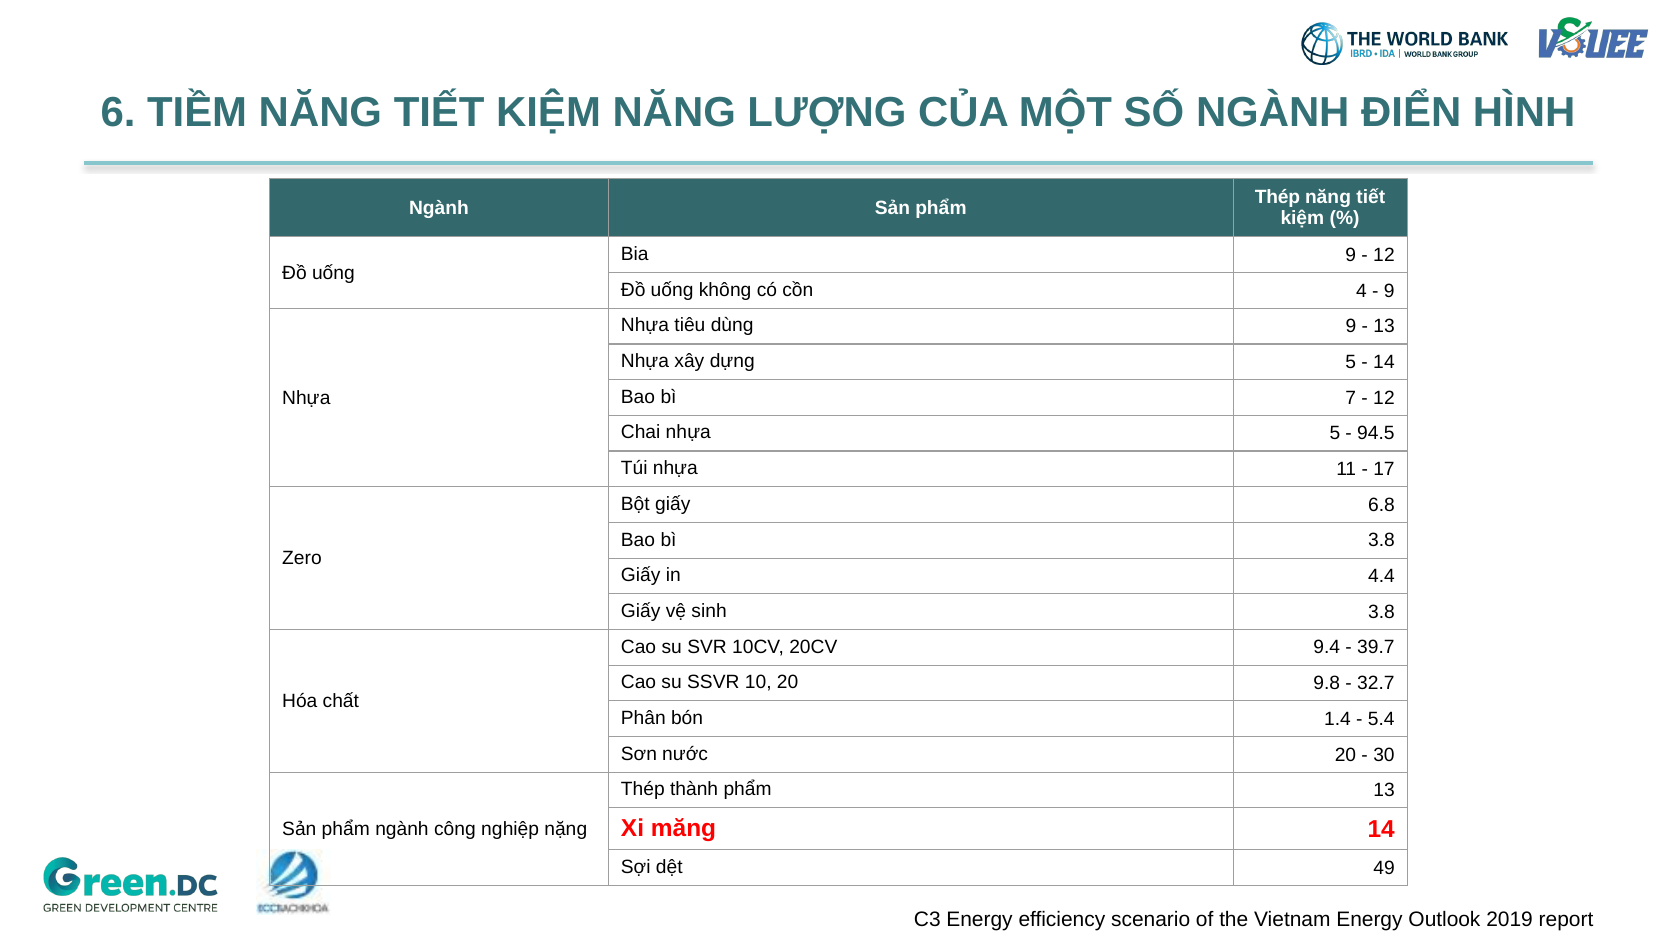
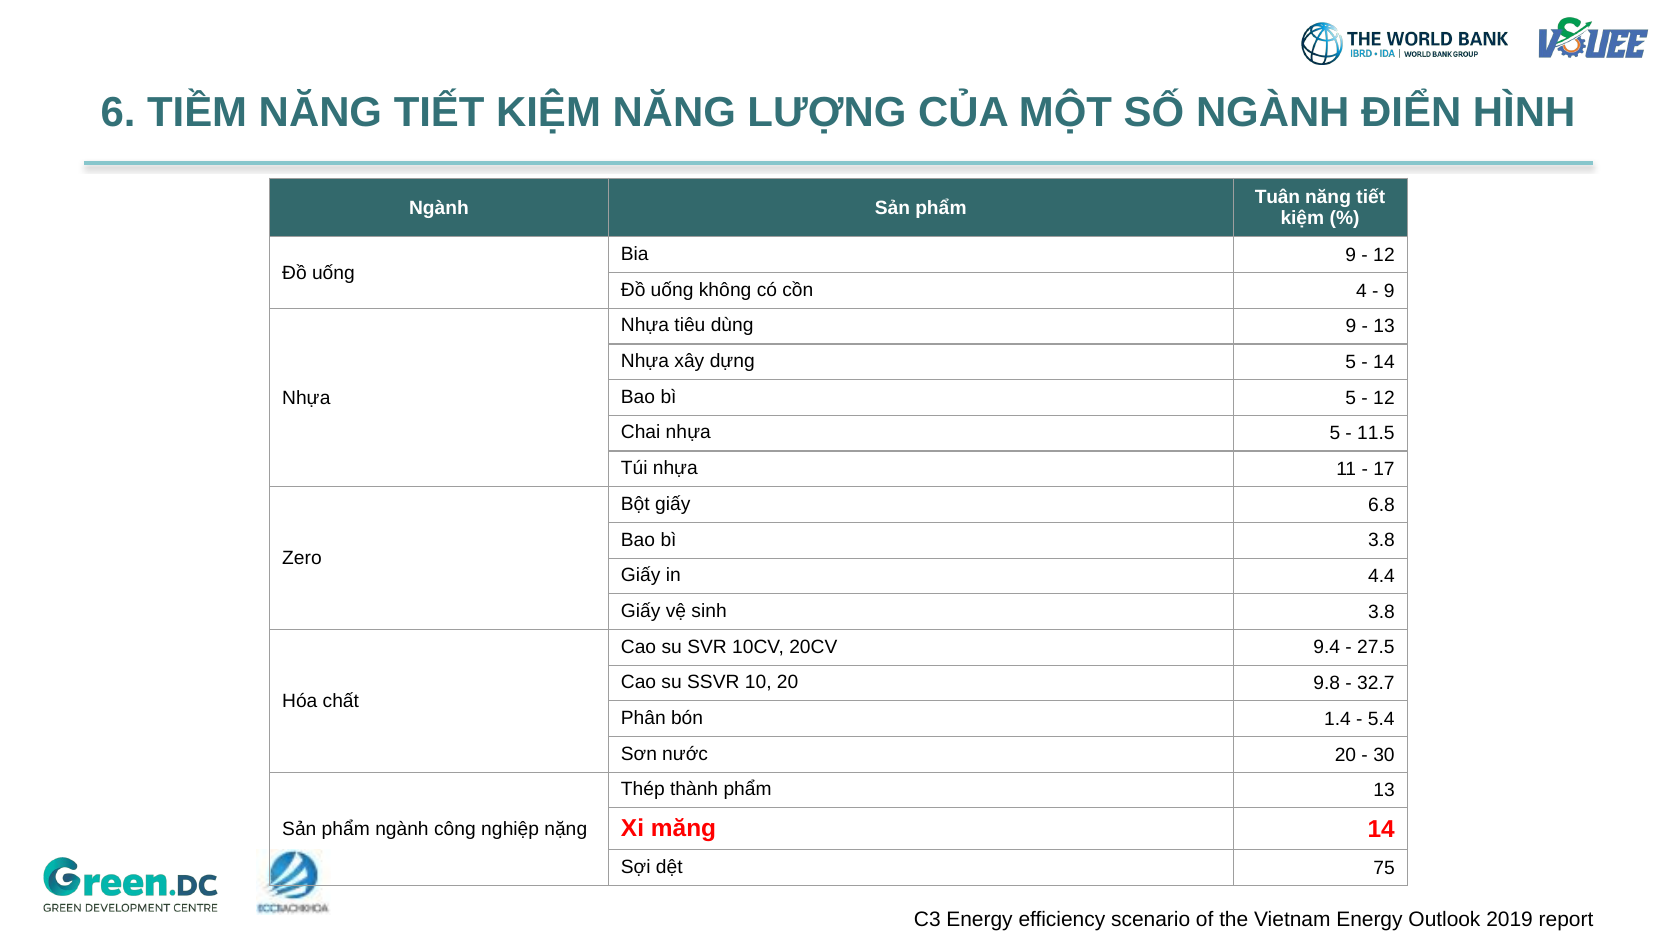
Thép at (1277, 197): Thép -> Tuân
bì 7: 7 -> 5
94.5: 94.5 -> 11.5
39.7: 39.7 -> 27.5
49: 49 -> 75
